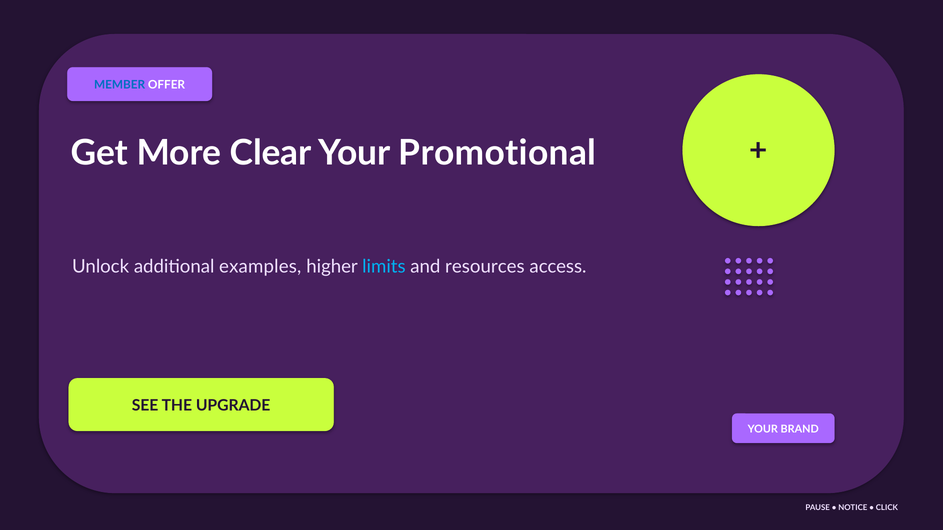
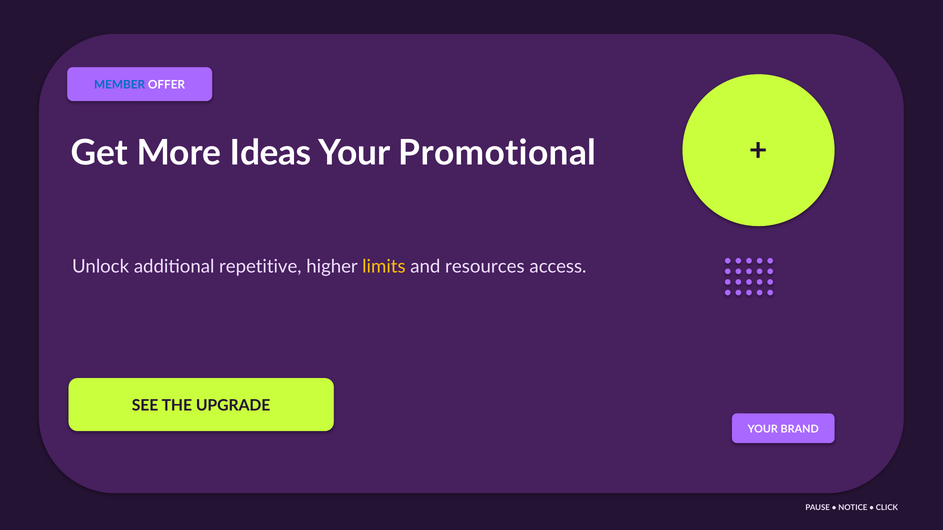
Clear: Clear -> Ideas
examples: examples -> repetitive
limits colour: light blue -> yellow
